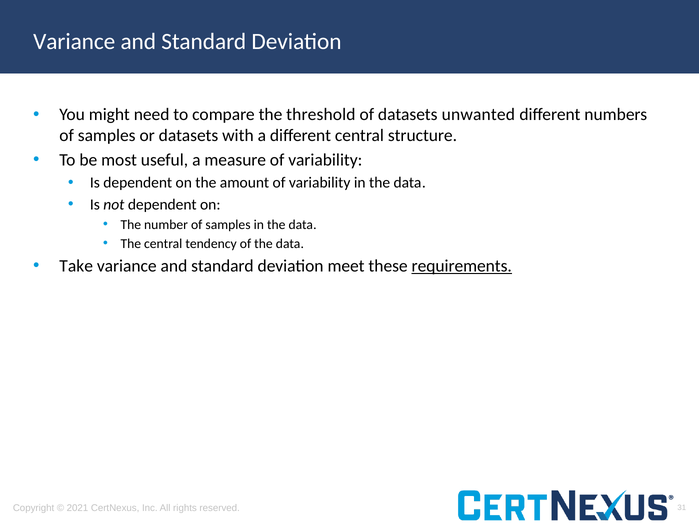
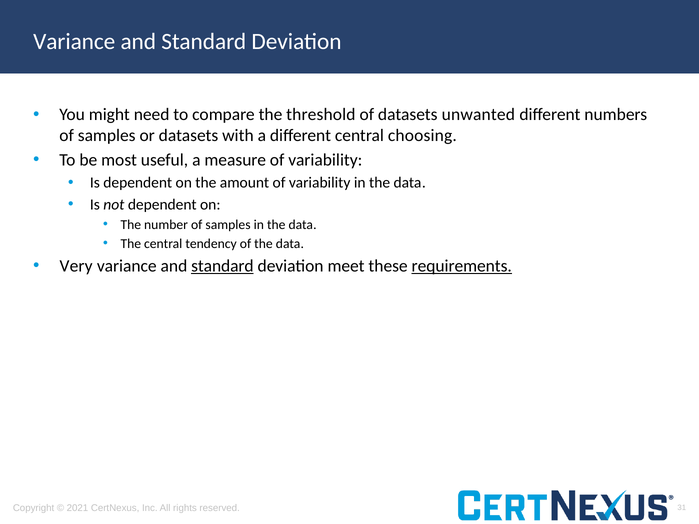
structure: structure -> choosing
Take: Take -> Very
standard at (222, 266) underline: none -> present
